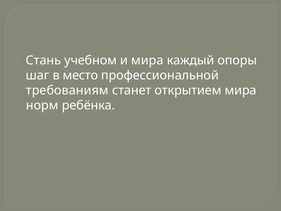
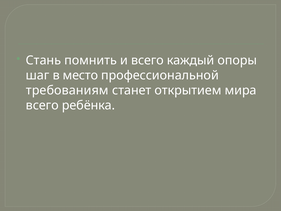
учебном: учебном -> помнить
и мира: мира -> всего
норм at (42, 105): норм -> всего
